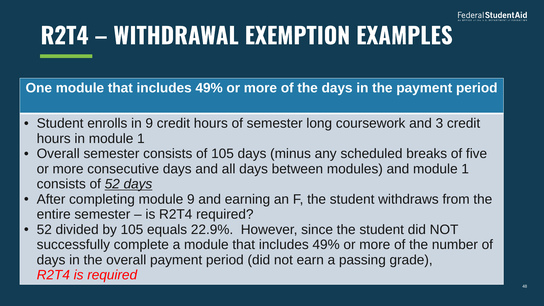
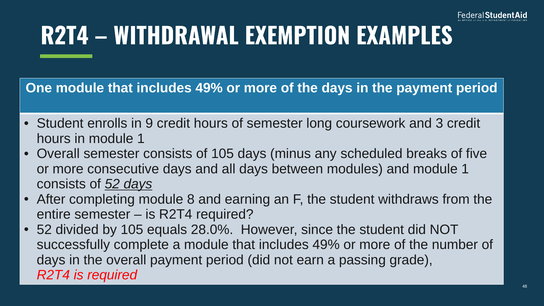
module 9: 9 -> 8
22.9%: 22.9% -> 28.0%
